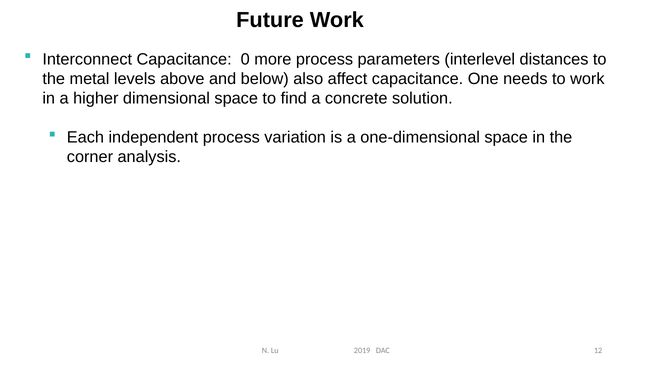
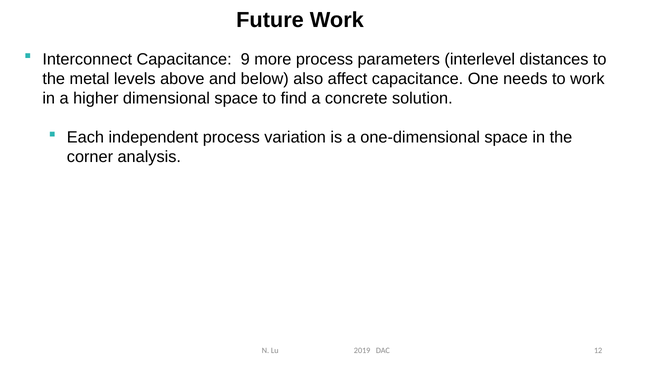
0: 0 -> 9
